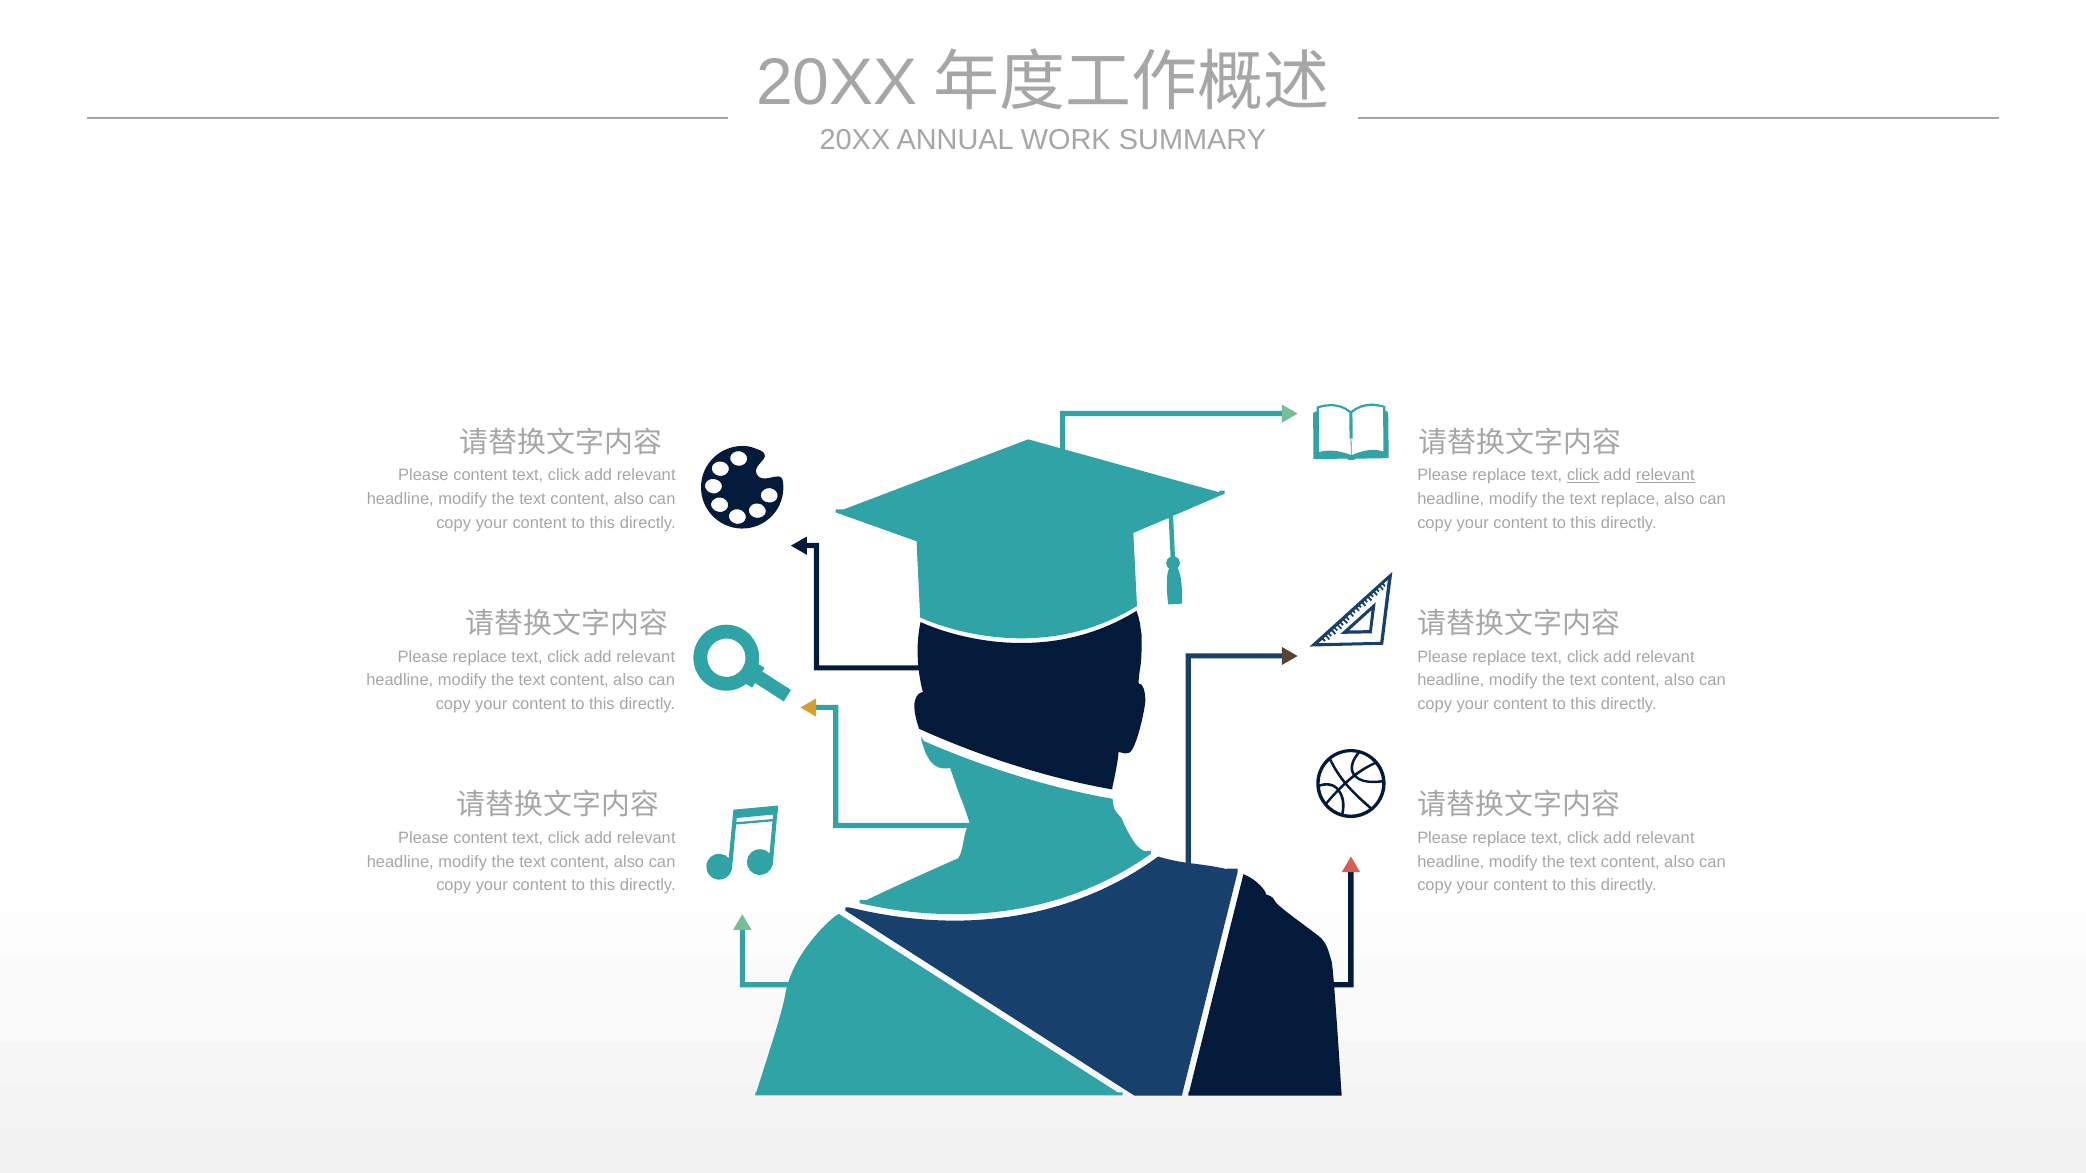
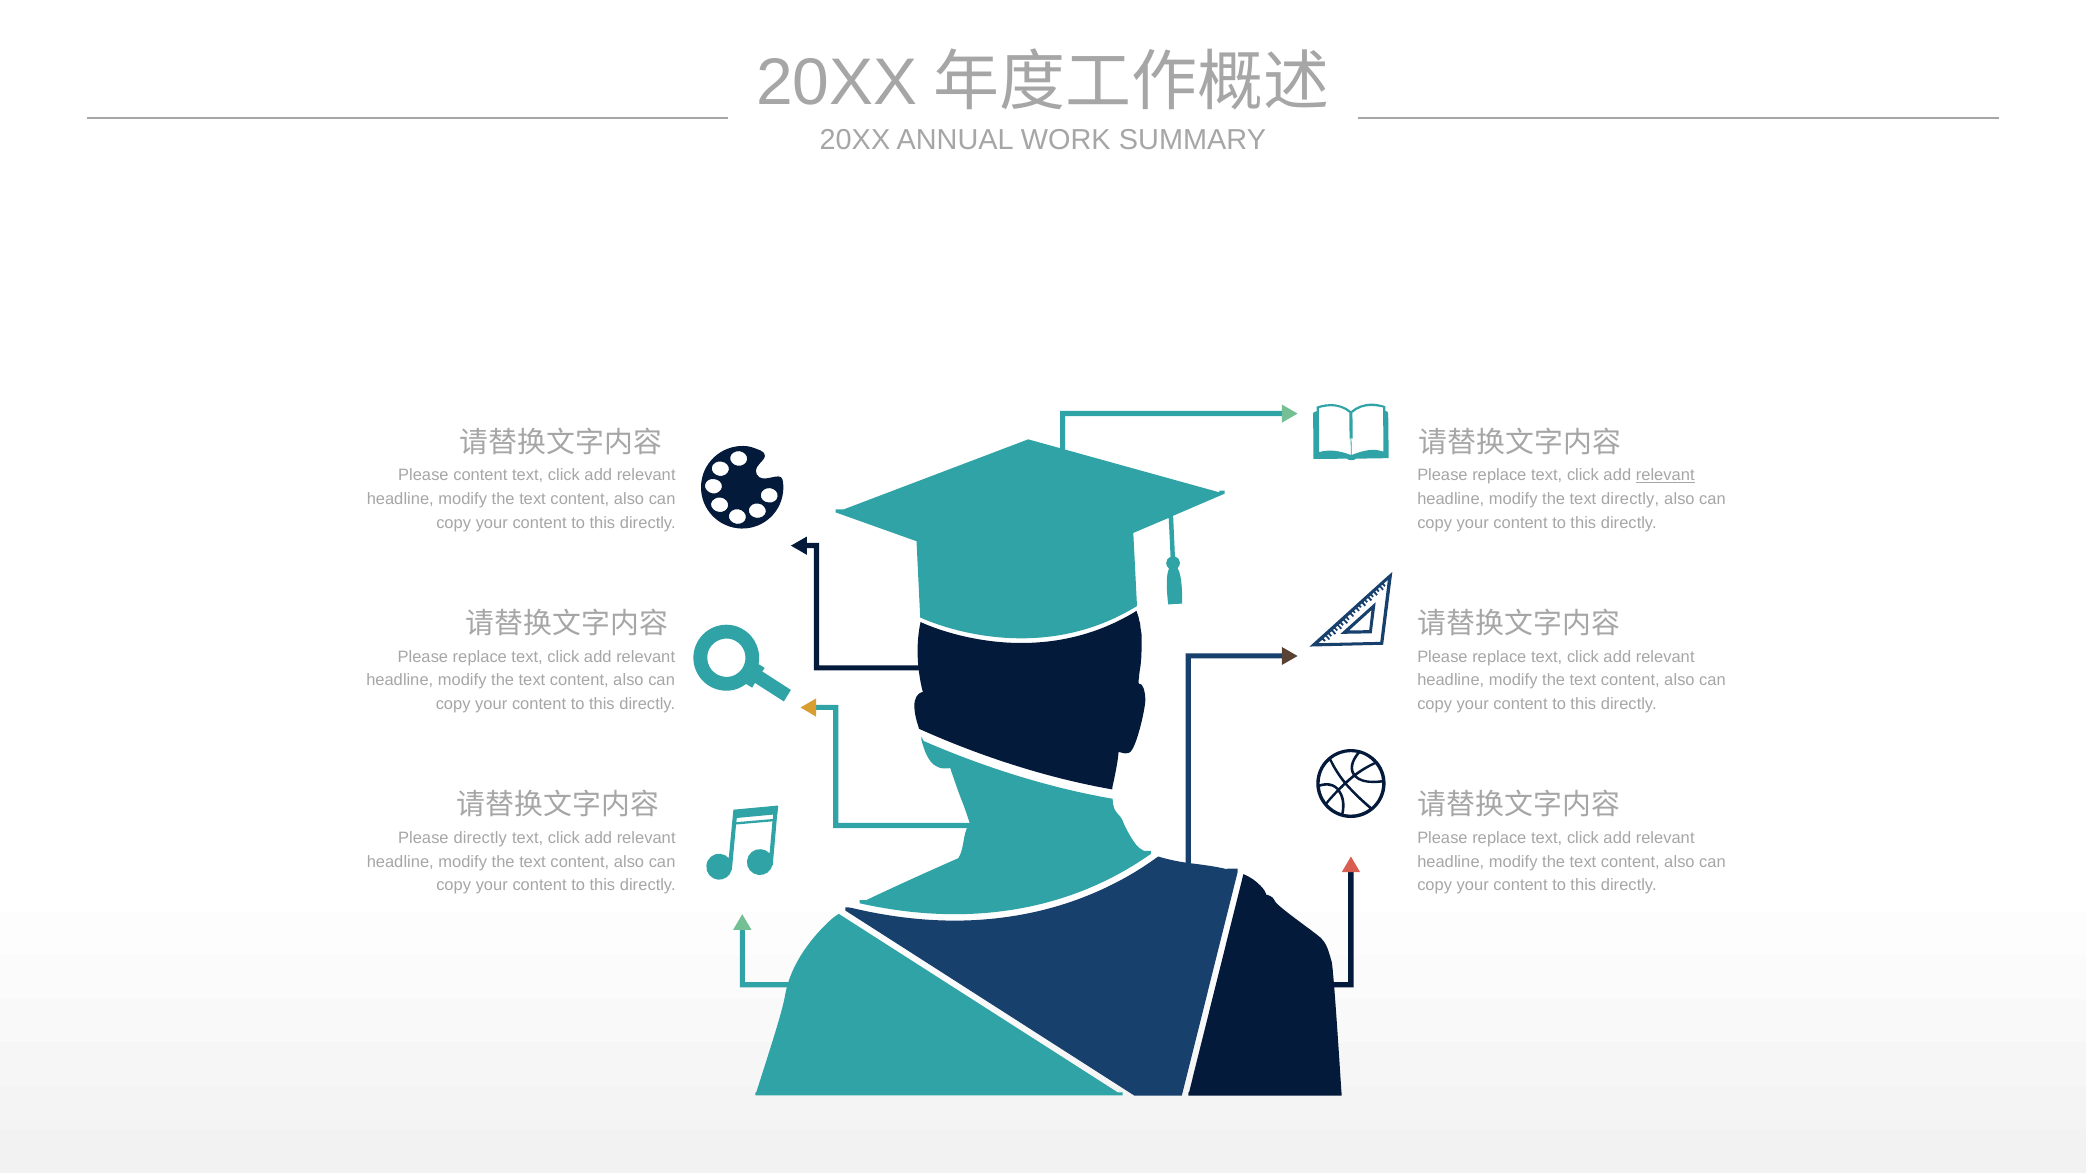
click at (1583, 476) underline: present -> none
text replace: replace -> directly
content at (480, 838): content -> directly
